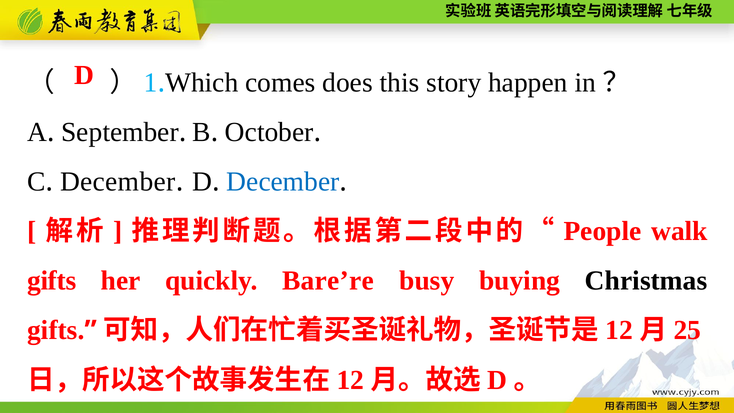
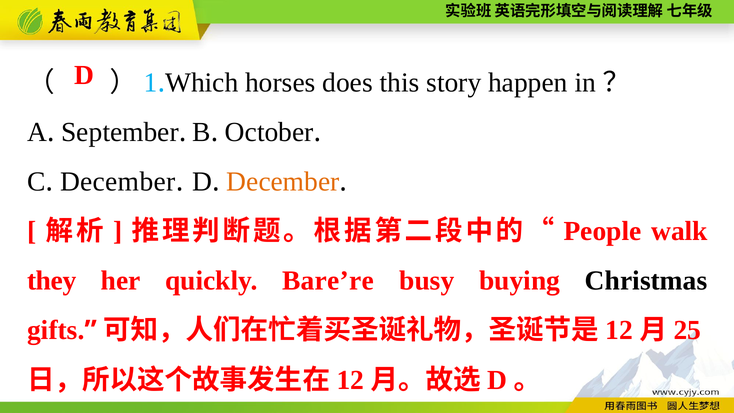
comes: comes -> horses
December at (283, 182) colour: blue -> orange
gifts at (52, 281): gifts -> they
